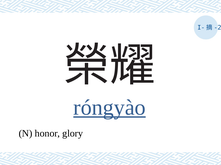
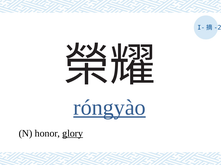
glory underline: none -> present
